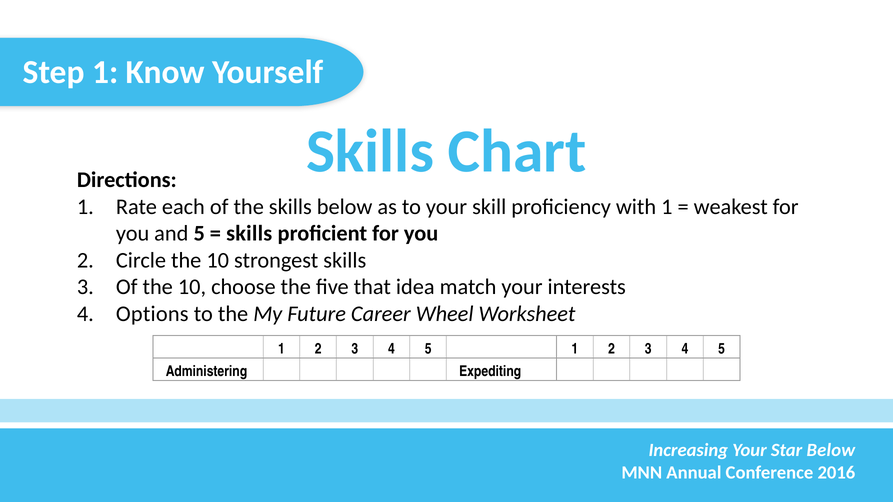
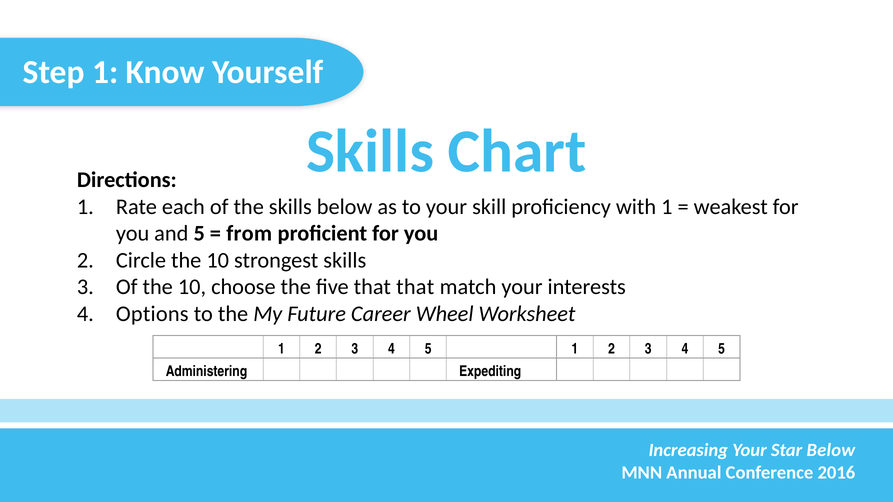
skills at (249, 234): skills -> from
that idea: idea -> that
